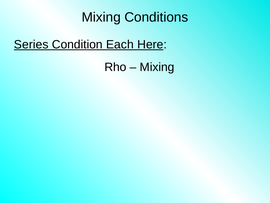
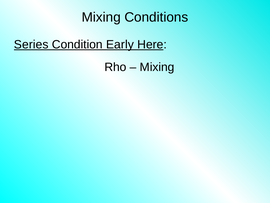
Each: Each -> Early
